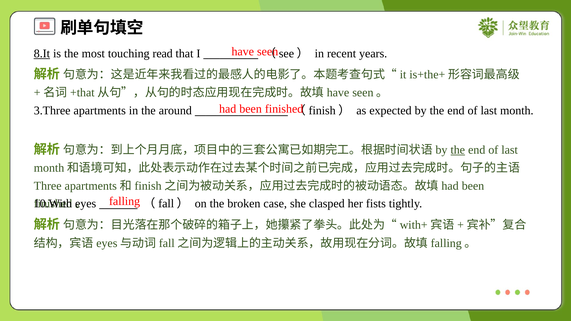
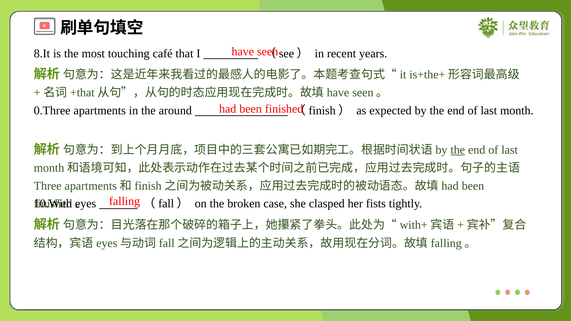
8.It underline: present -> none
read: read -> café
3.Three: 3.Three -> 0.Three
